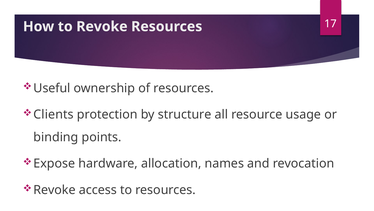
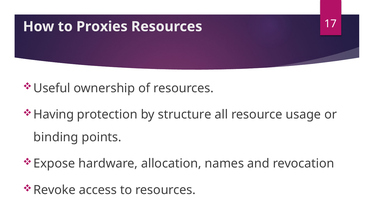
to Revoke: Revoke -> Proxies
Clients: Clients -> Having
